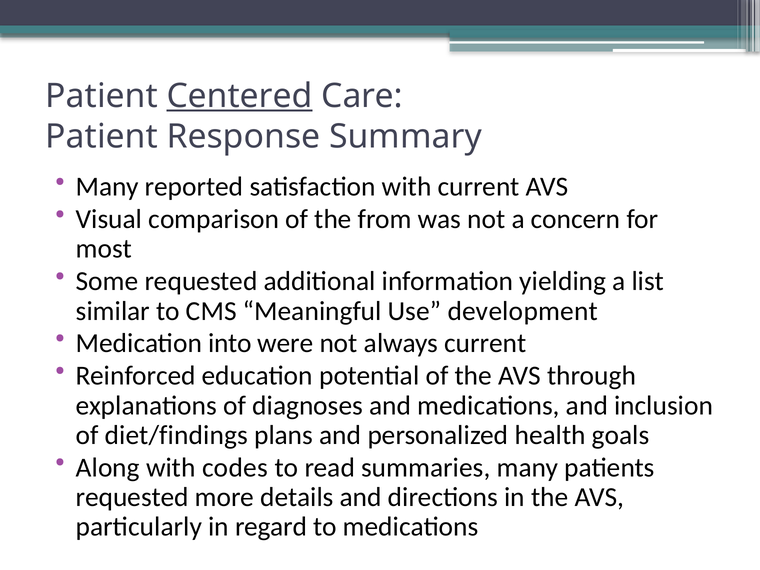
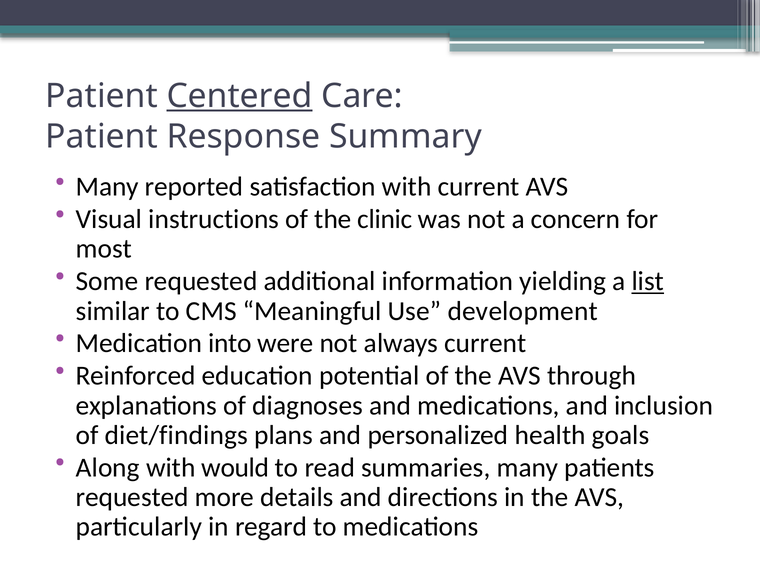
comparison: comparison -> instructions
from: from -> clinic
list underline: none -> present
codes: codes -> would
